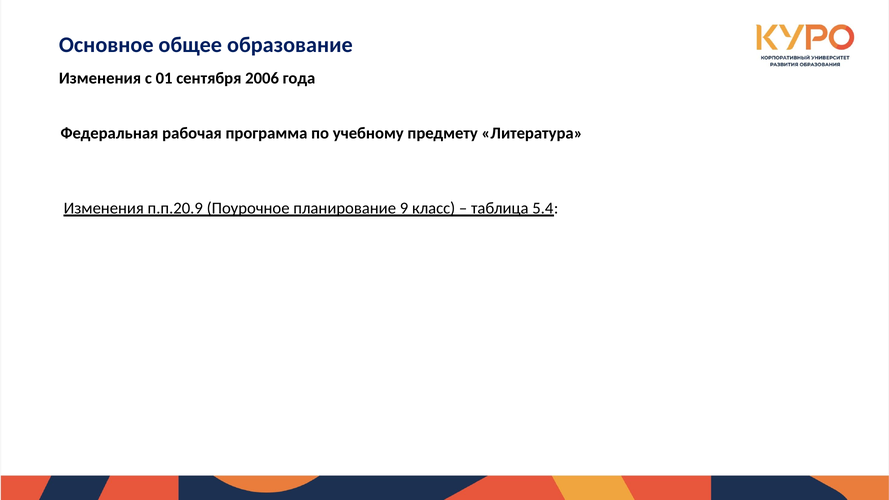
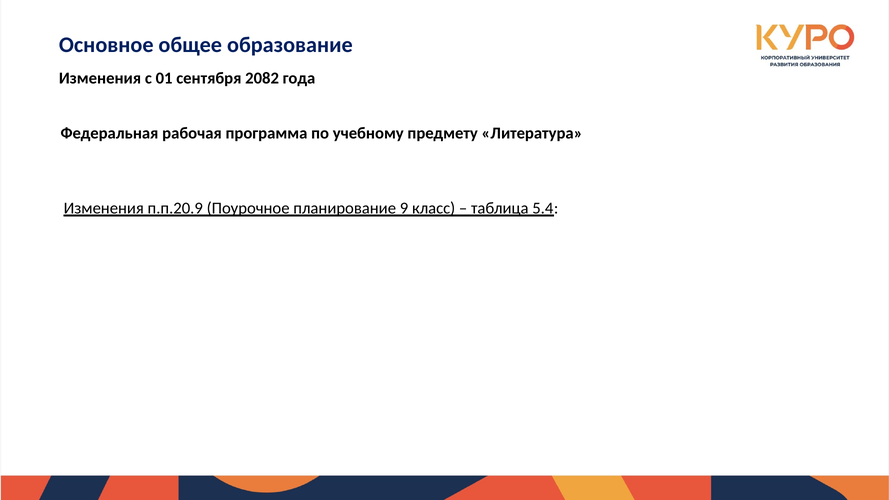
2006: 2006 -> 2082
